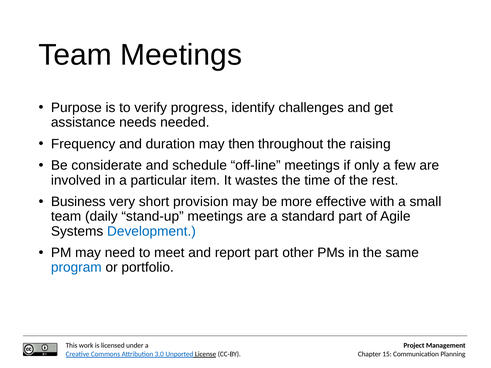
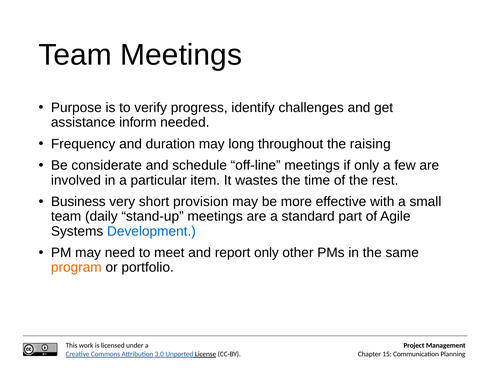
needs: needs -> inform
then: then -> long
report part: part -> only
program colour: blue -> orange
